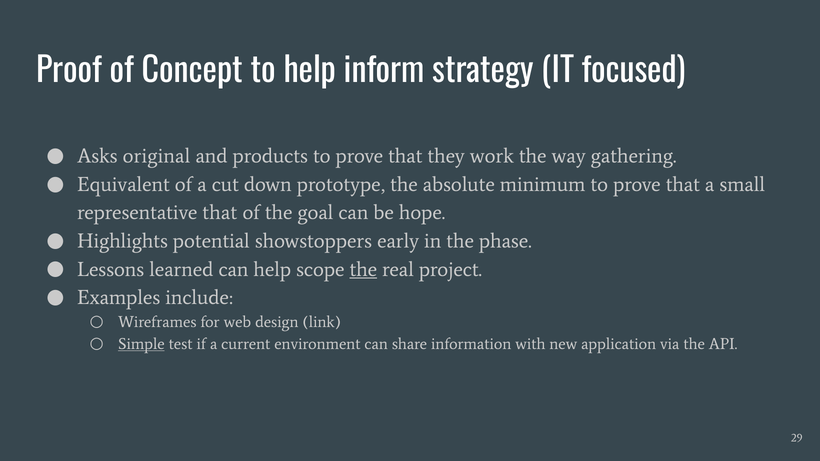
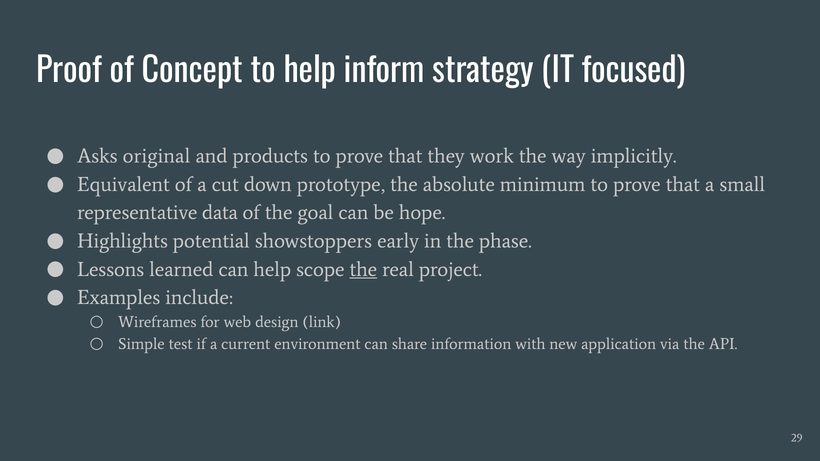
gathering: gathering -> implicitly
representative that: that -> data
Simple underline: present -> none
